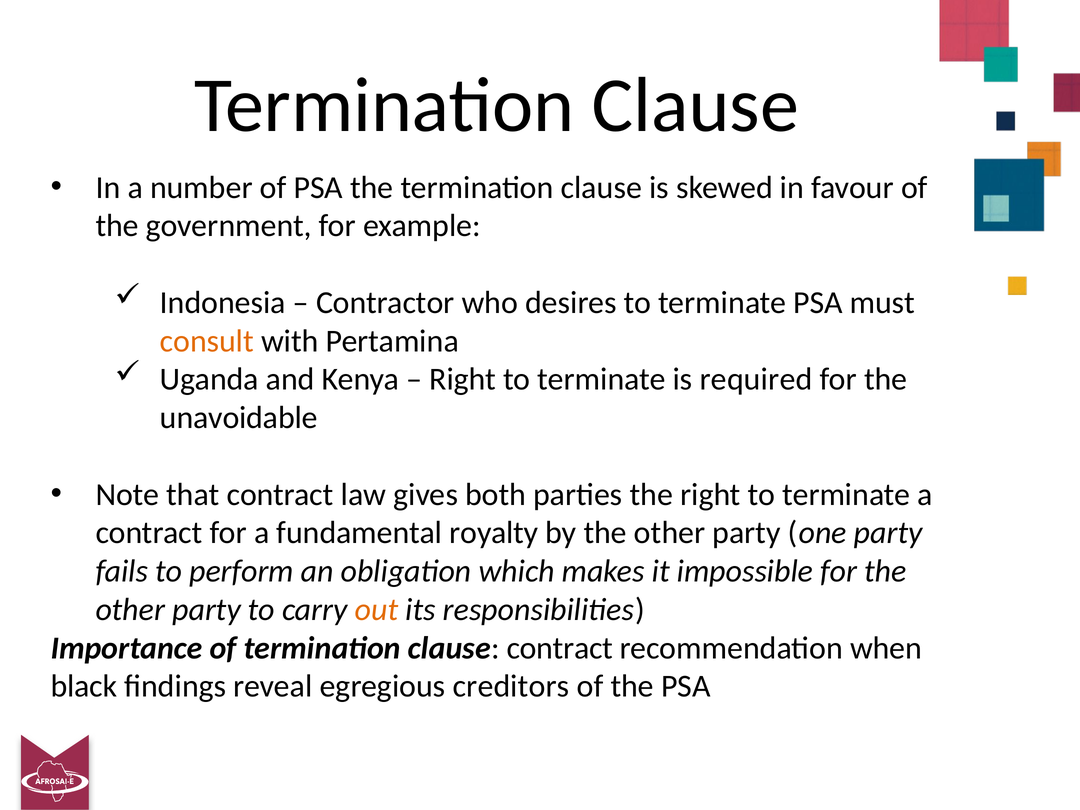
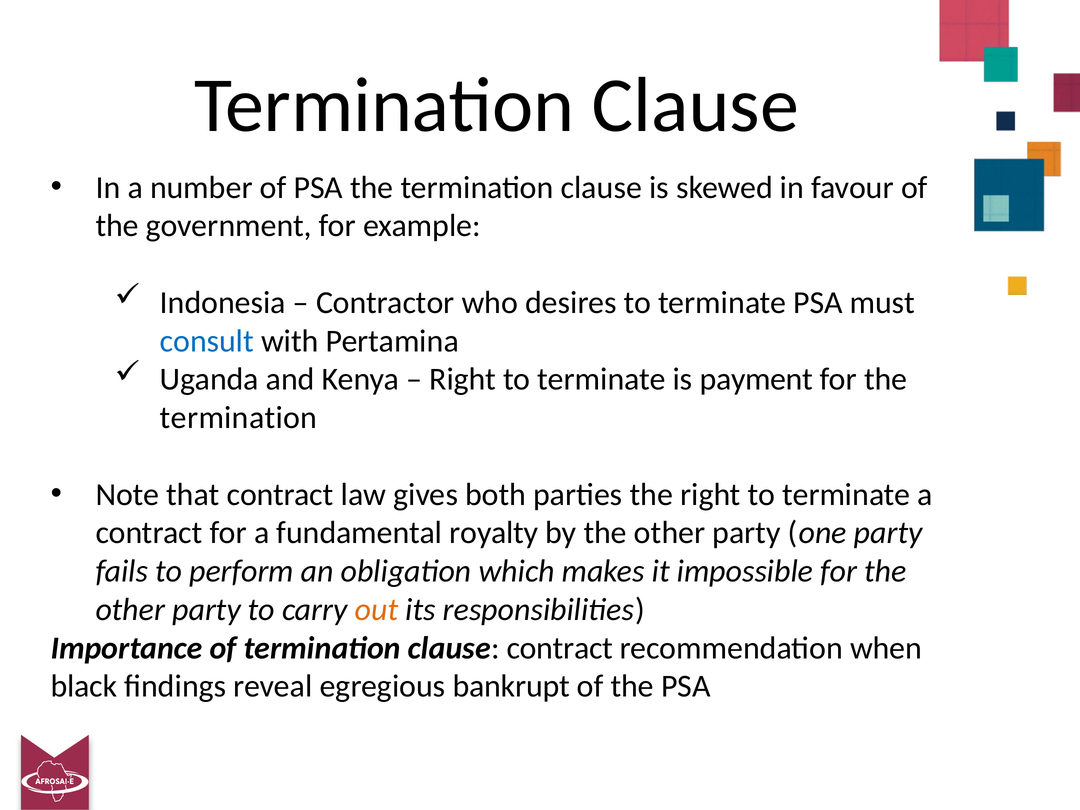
consult colour: orange -> blue
required: required -> payment
unavoidable at (239, 418): unavoidable -> termination
creditors: creditors -> bankrupt
